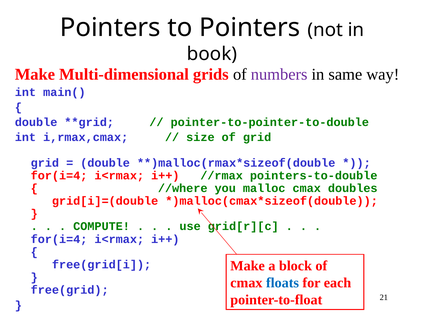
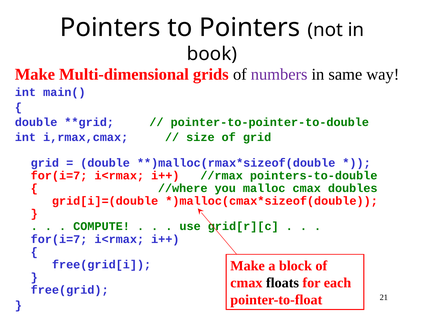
for(i=4 at (59, 176): for(i=4 -> for(i=7
for(i=4 at (59, 239): for(i=4 -> for(i=7
floats colour: blue -> black
